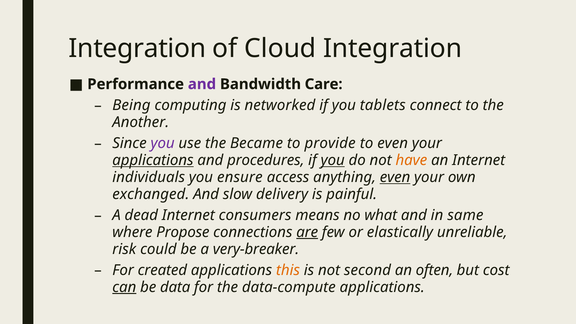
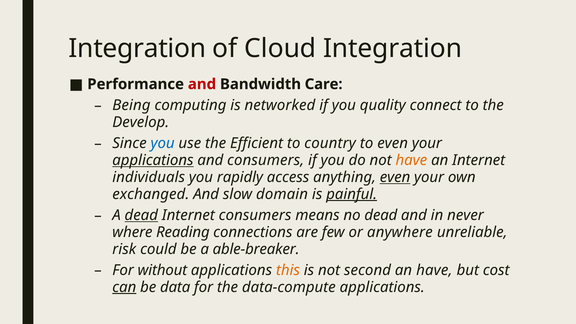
and at (202, 84) colour: purple -> red
tablets: tablets -> quality
Another: Another -> Develop
you at (163, 143) colour: purple -> blue
Became: Became -> Efficient
provide: provide -> country
and procedures: procedures -> consumers
you at (333, 160) underline: present -> none
ensure: ensure -> rapidly
delivery: delivery -> domain
painful underline: none -> present
dead at (141, 215) underline: none -> present
no what: what -> dead
same: same -> never
Propose: Propose -> Reading
are underline: present -> none
elastically: elastically -> anywhere
very-breaker: very-breaker -> able-breaker
created: created -> without
an often: often -> have
